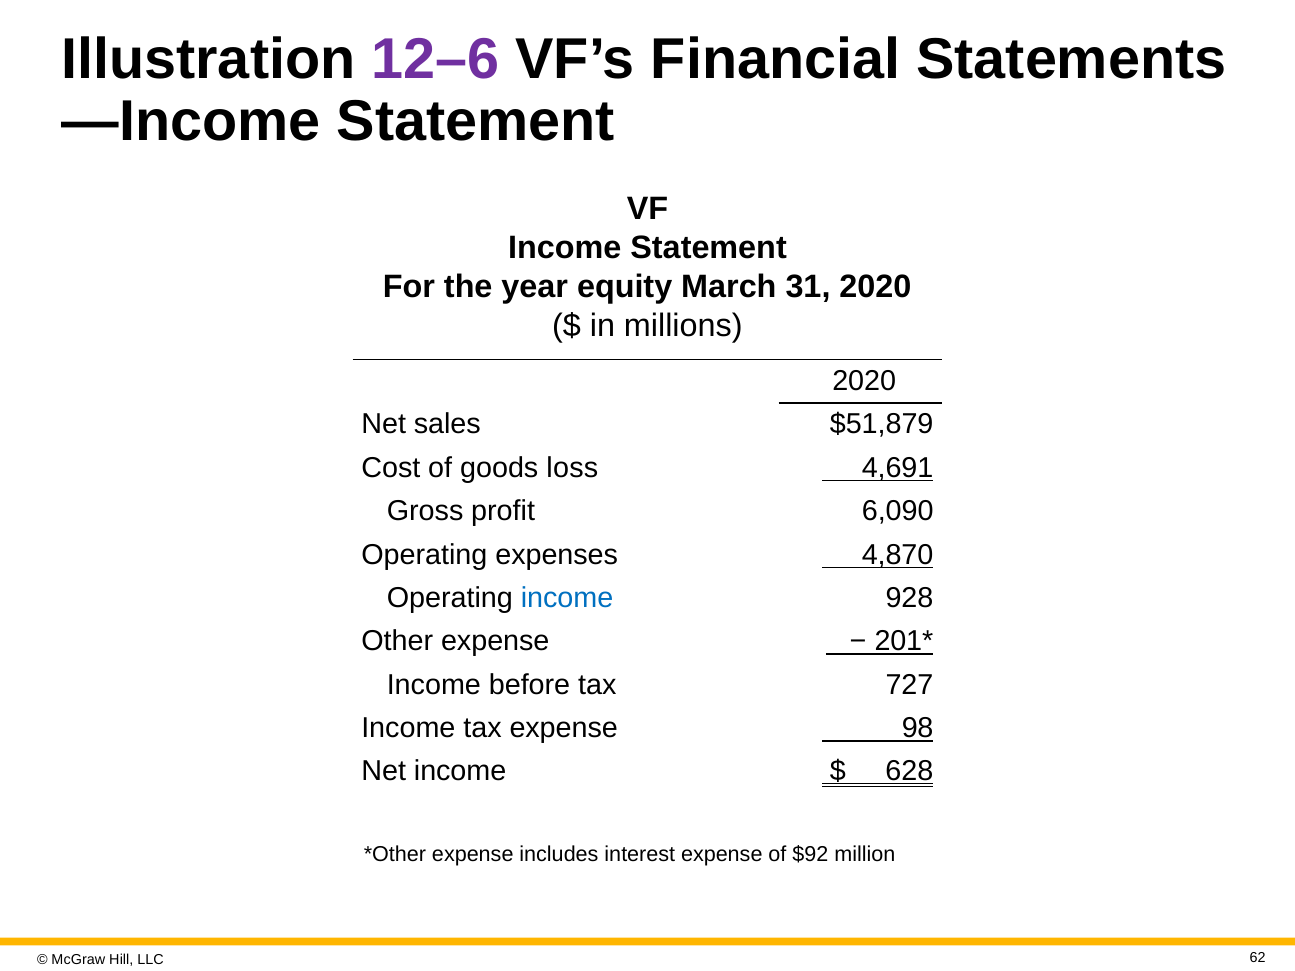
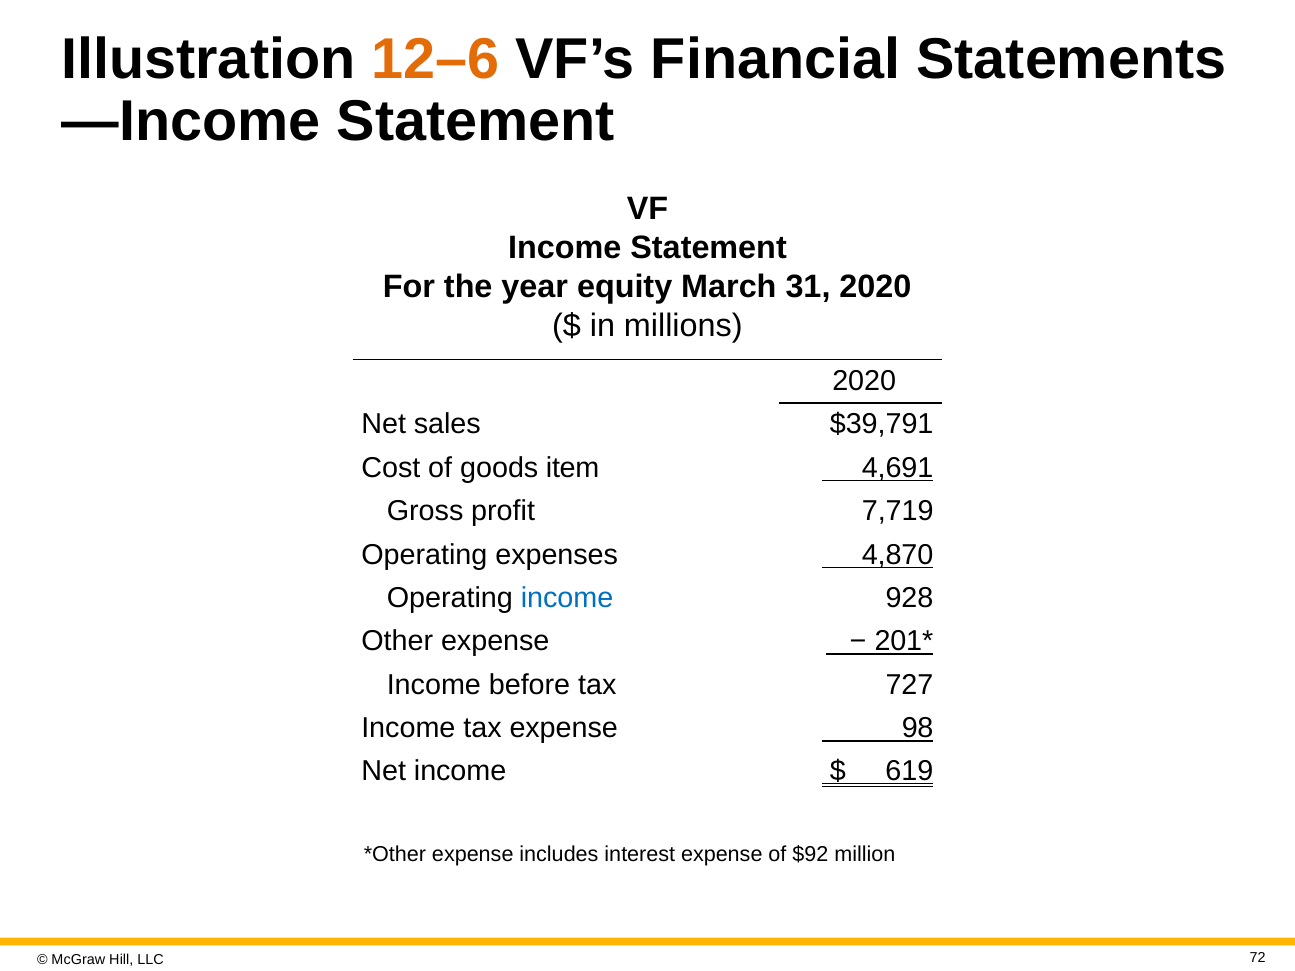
12–6 colour: purple -> orange
$51,879: $51,879 -> $39,791
loss: loss -> item
6,090: 6,090 -> 7,719
628: 628 -> 619
62: 62 -> 72
